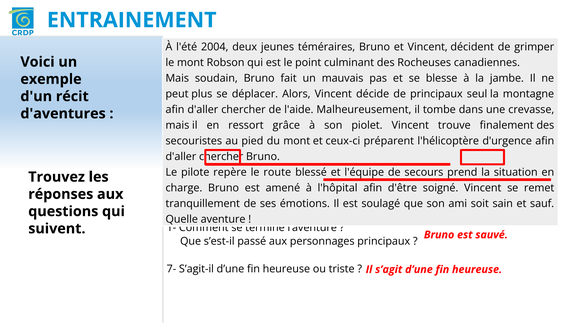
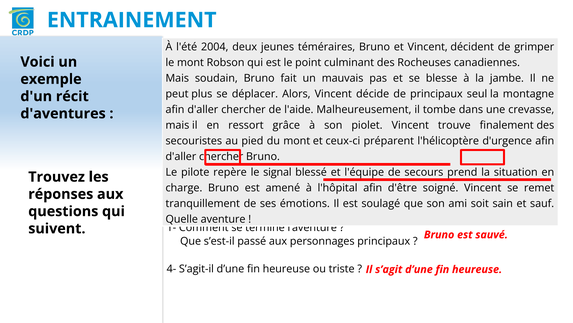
route: route -> signal
7-: 7- -> 4-
